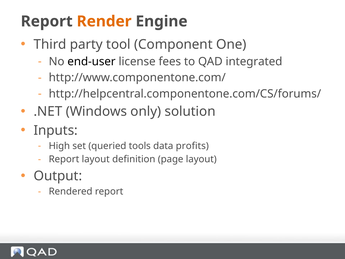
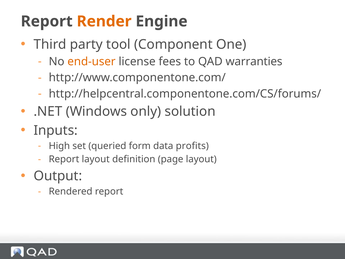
end-user colour: black -> orange
integrated: integrated -> warranties
tools: tools -> form
